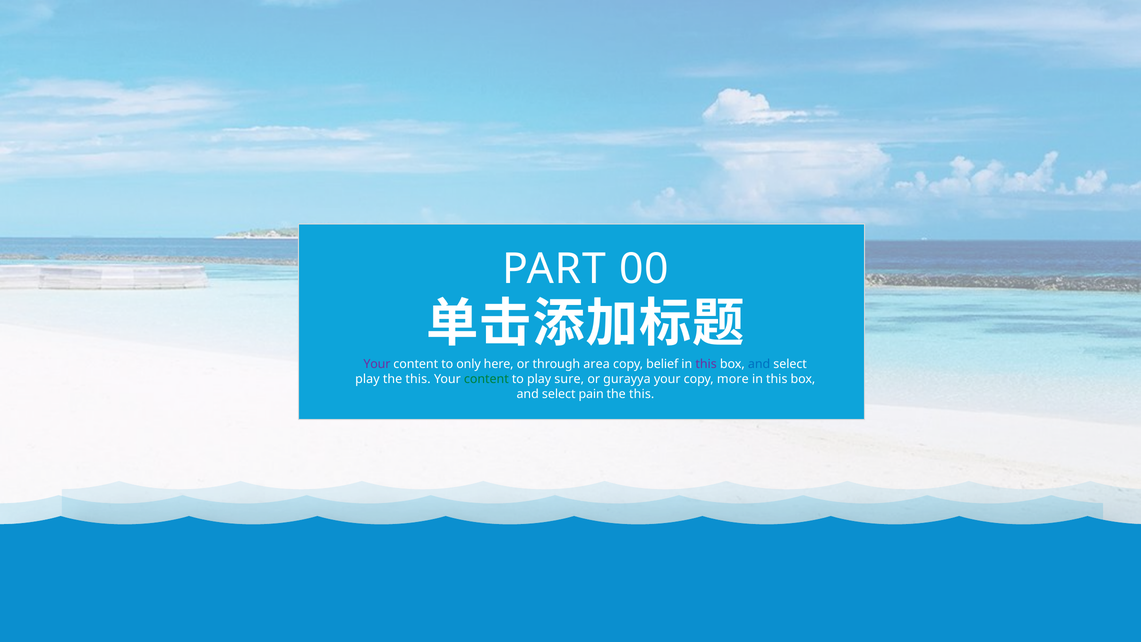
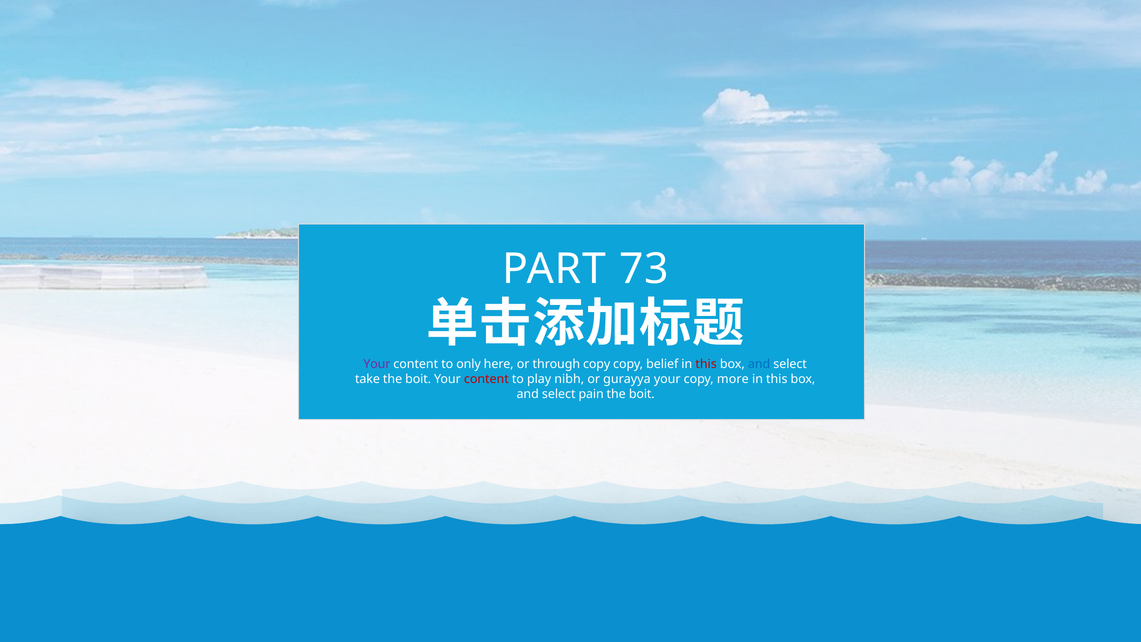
00: 00 -> 73
through area: area -> copy
this at (706, 364) colour: purple -> red
play at (367, 379): play -> take
this at (418, 379): this -> boit
content at (486, 379) colour: green -> red
sure: sure -> nibh
this at (642, 394): this -> boit
